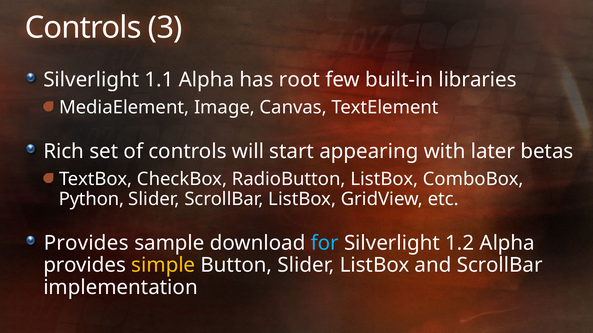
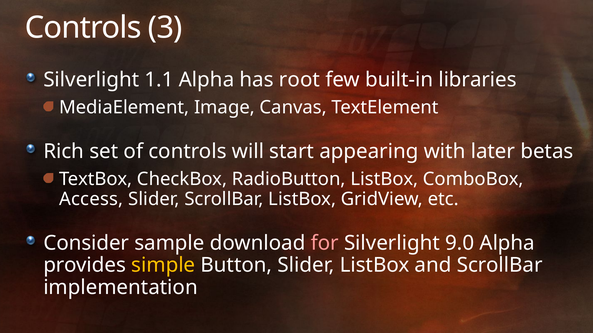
Python: Python -> Access
Provides at (86, 243): Provides -> Consider
for colour: light blue -> pink
1.2: 1.2 -> 9.0
